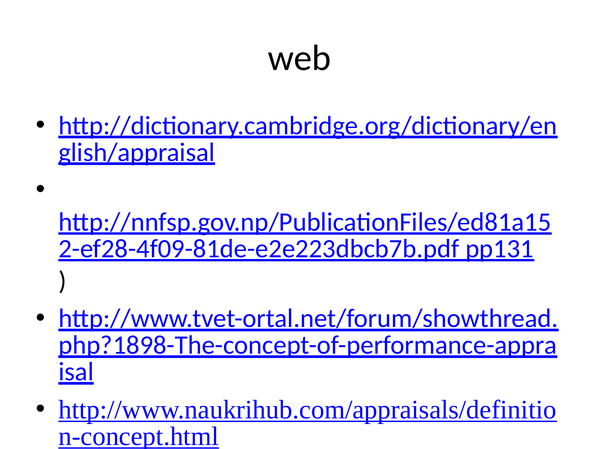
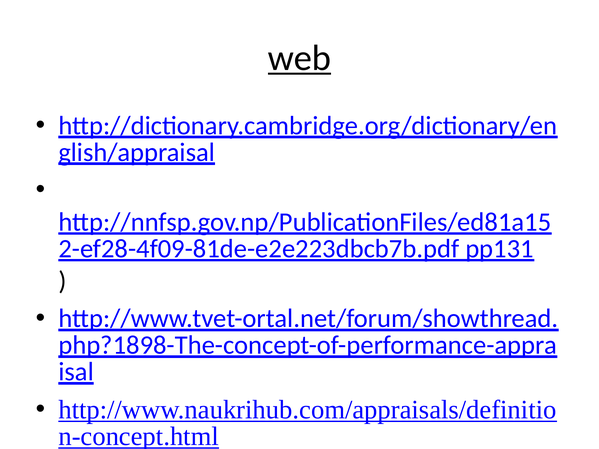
web underline: none -> present
